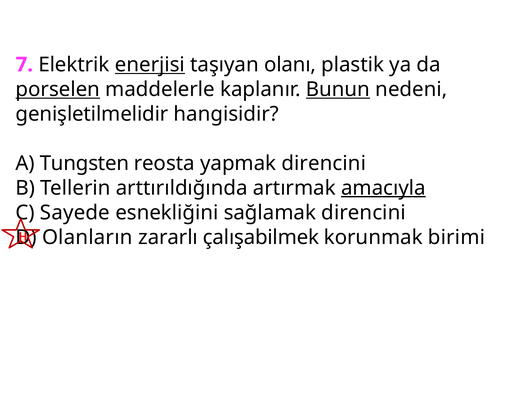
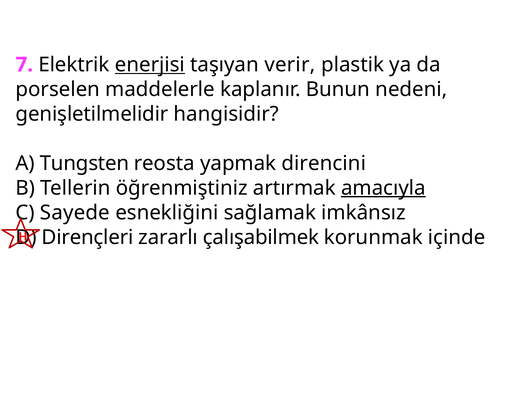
olanı: olanı -> verir
porselen underline: present -> none
Bunun underline: present -> none
arttırıldığında: arttırıldığında -> öğrenmiştiniz
sağlamak direncini: direncini -> imkânsız
Olanların: Olanların -> Dirençleri
birimi: birimi -> içinde
